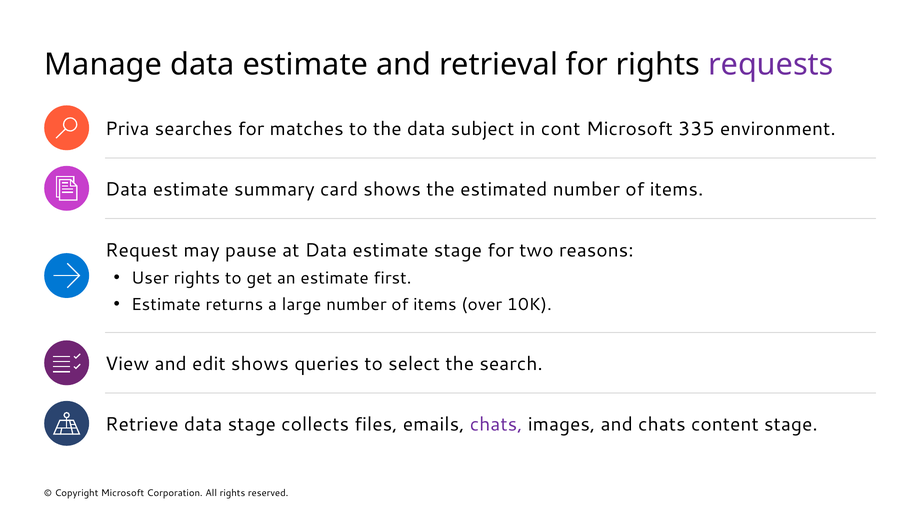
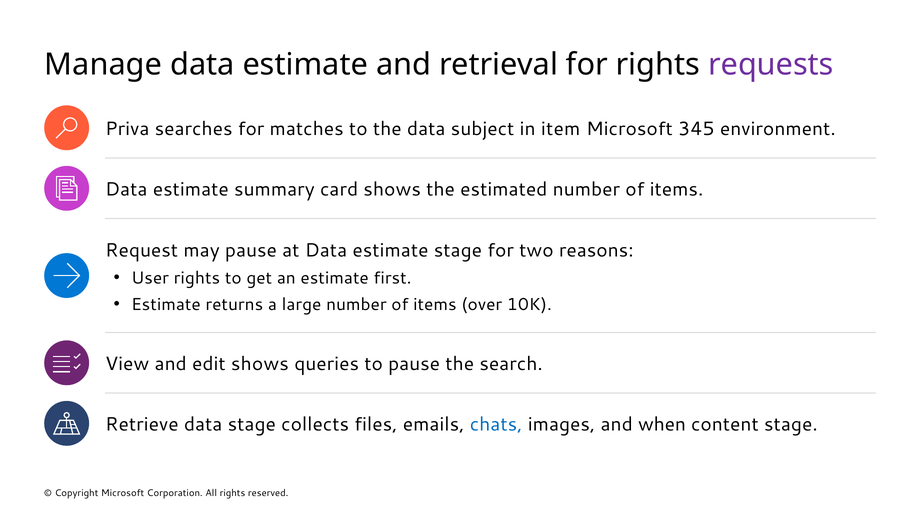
cont: cont -> item
335: 335 -> 345
to select: select -> pause
chats at (496, 425) colour: purple -> blue
and chats: chats -> when
